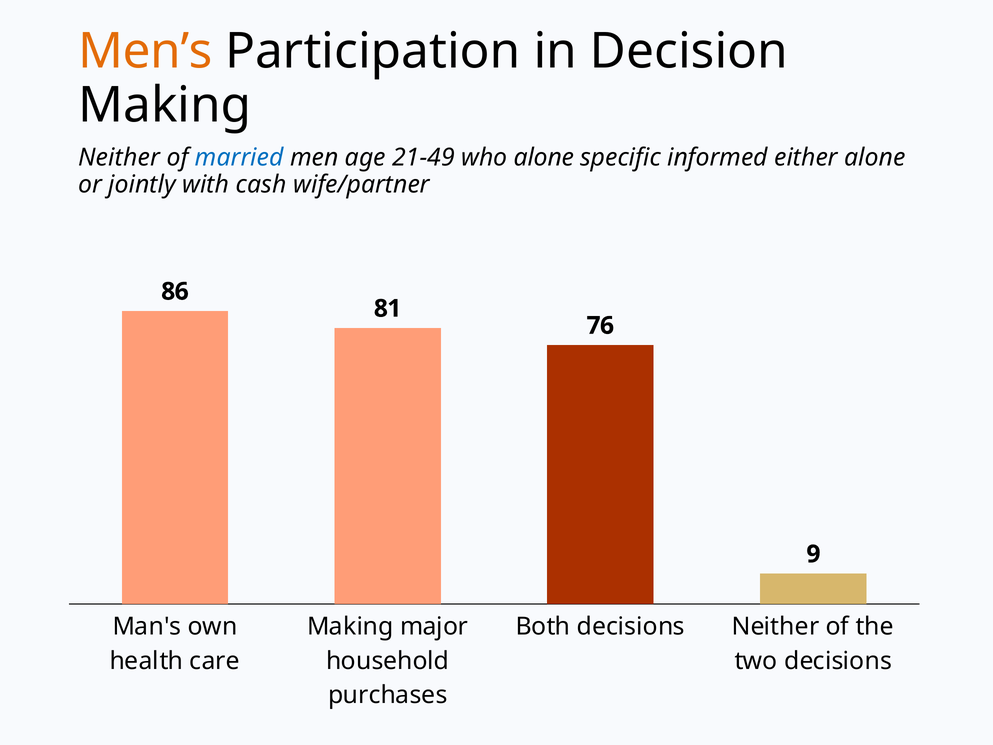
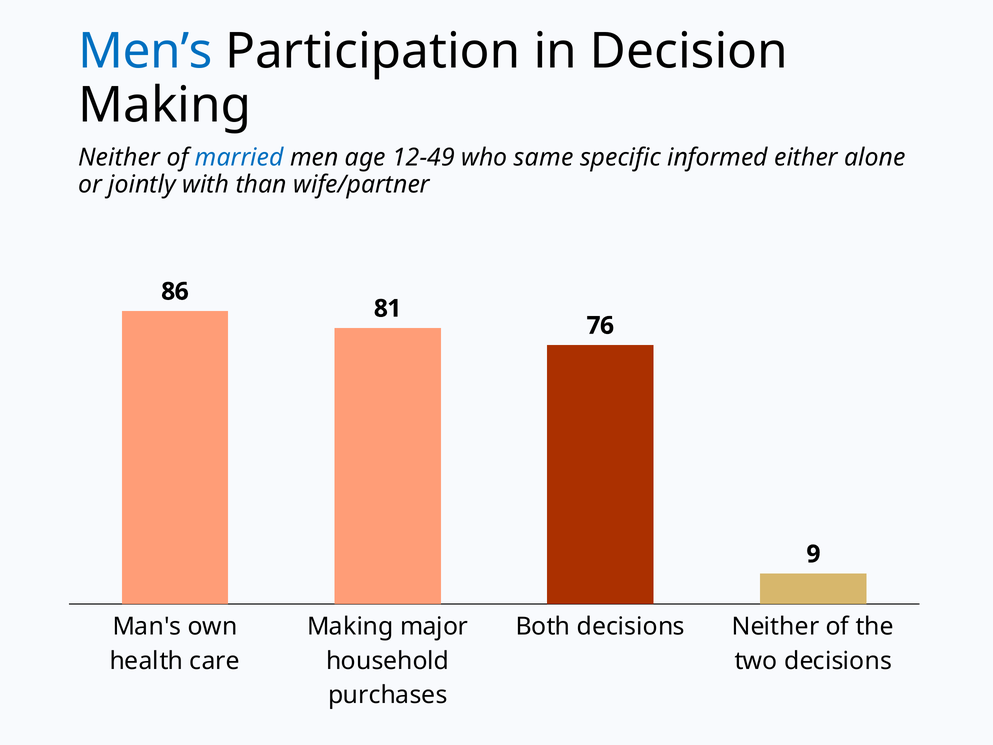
Men’s colour: orange -> blue
21-49: 21-49 -> 12-49
who alone: alone -> same
cash: cash -> than
